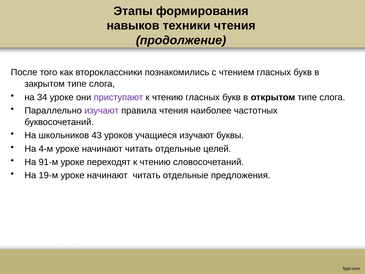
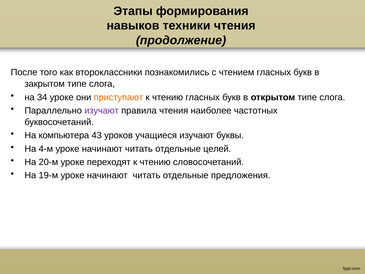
приступают colour: purple -> orange
школьников: школьников -> компьютера
91-м: 91-м -> 20-м
